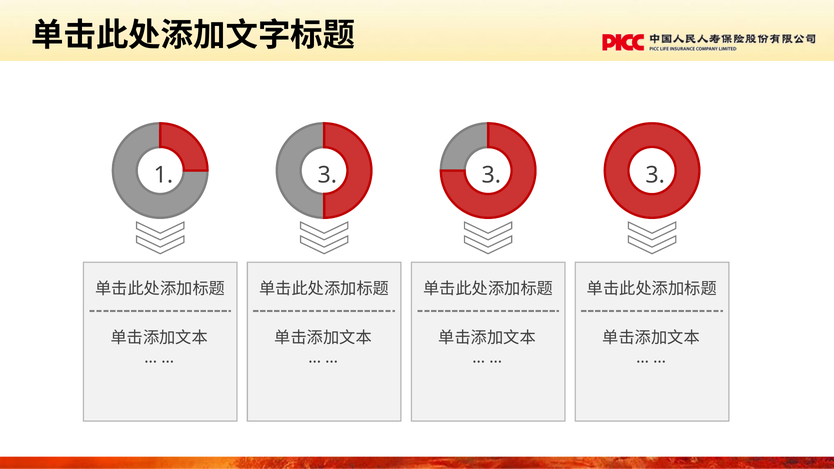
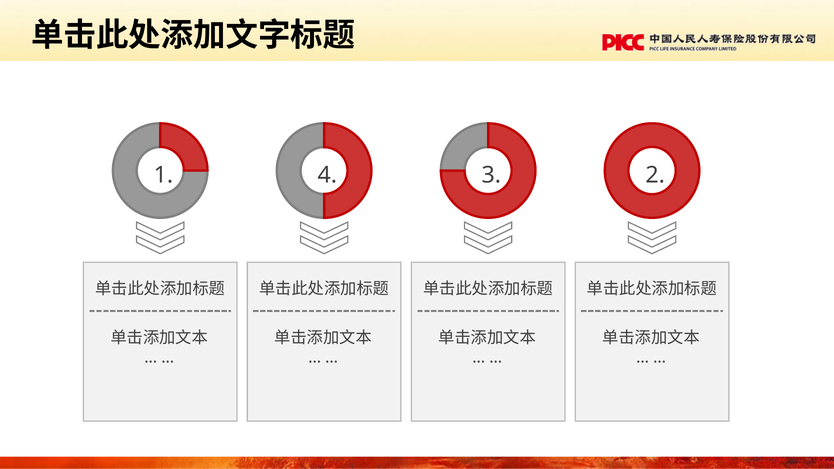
1 3: 3 -> 4
3 at (655, 175): 3 -> 2
